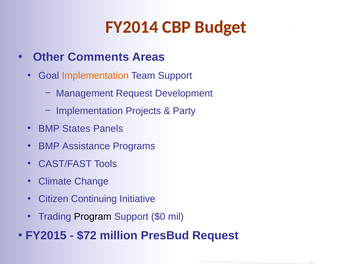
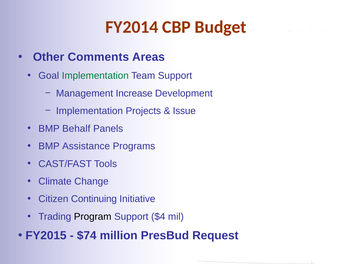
Implementation at (95, 76) colour: orange -> green
Management Request: Request -> Increase
Party: Party -> Issue
States: States -> Behalf
$0: $0 -> $4
$72: $72 -> $74
